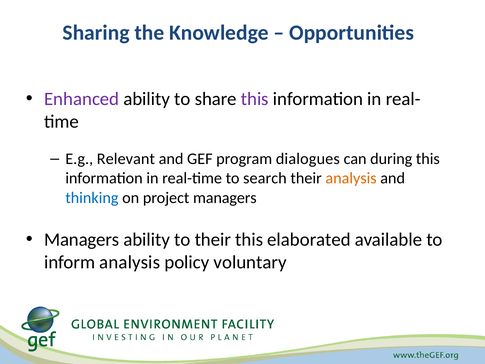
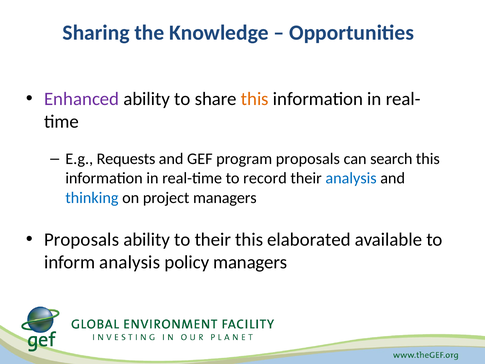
this at (255, 99) colour: purple -> orange
Relevant: Relevant -> Requests
program dialogues: dialogues -> proposals
during: during -> search
search: search -> record
analysis at (351, 178) colour: orange -> blue
Managers at (82, 240): Managers -> Proposals
policy voluntary: voluntary -> managers
